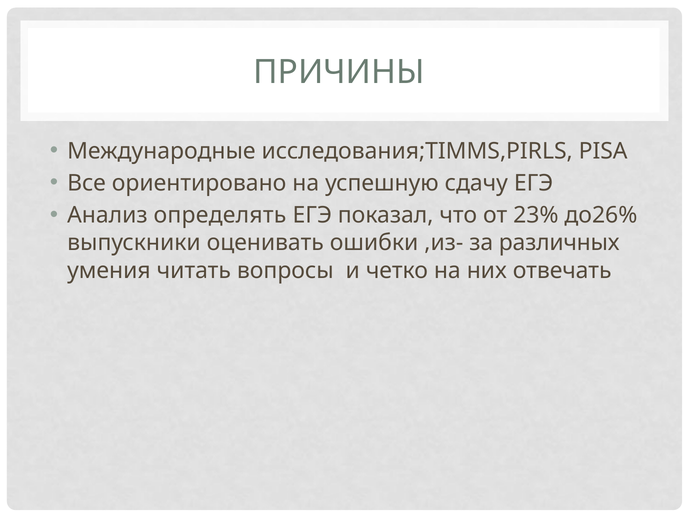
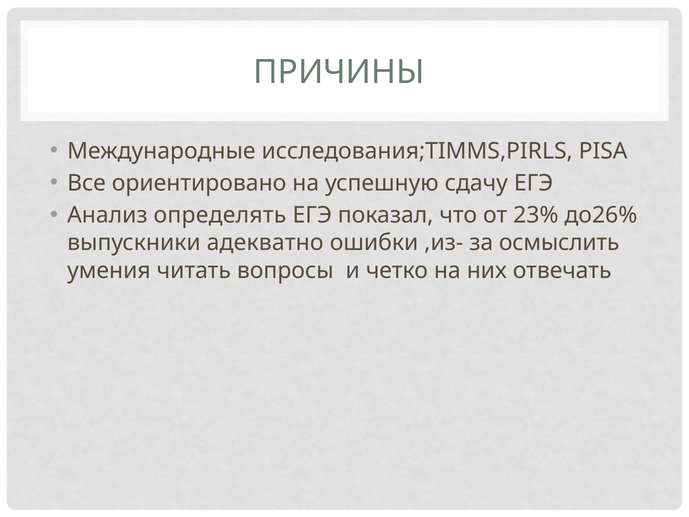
оценивать: оценивать -> адекватно
различных: различных -> осмыслить
